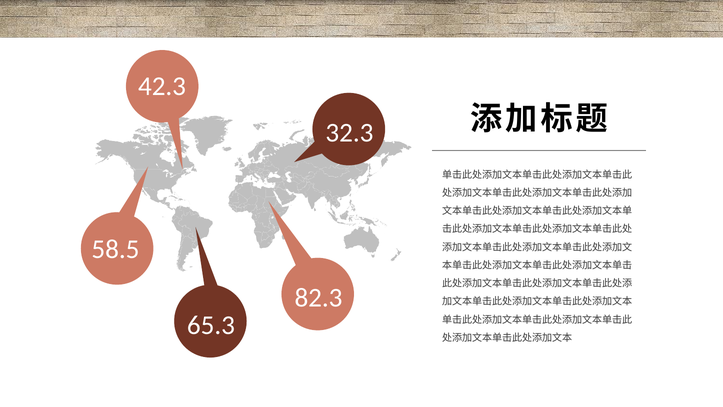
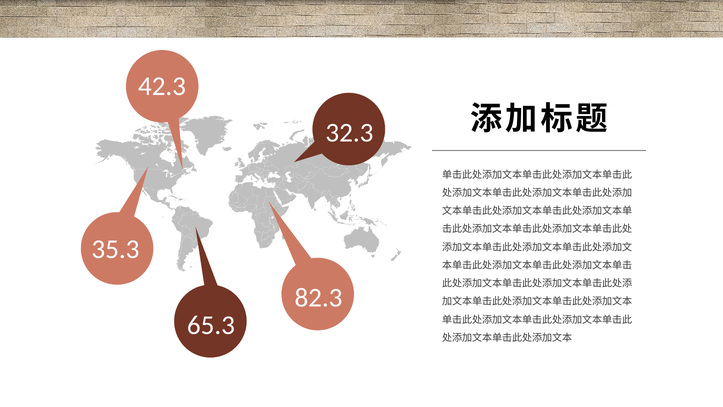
58.5: 58.5 -> 35.3
